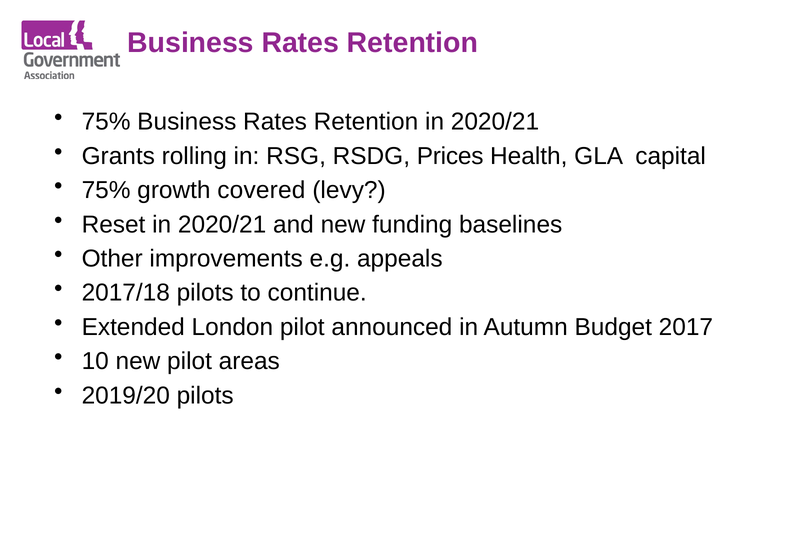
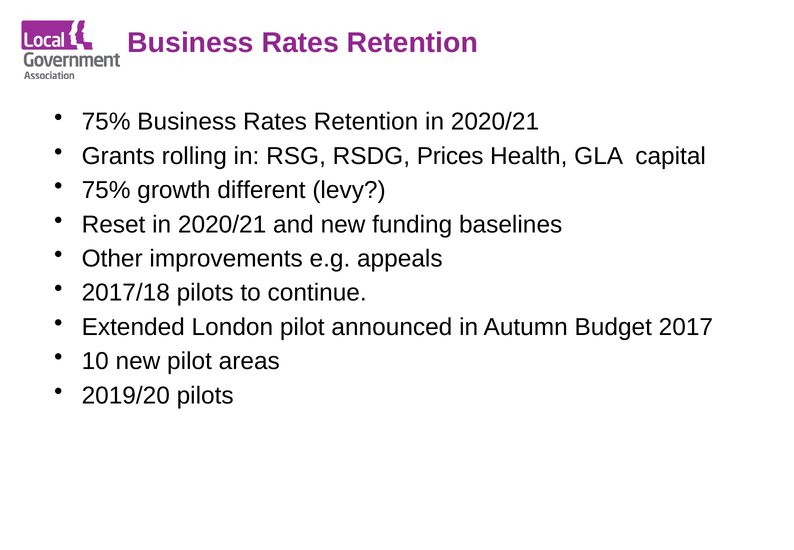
covered: covered -> different
